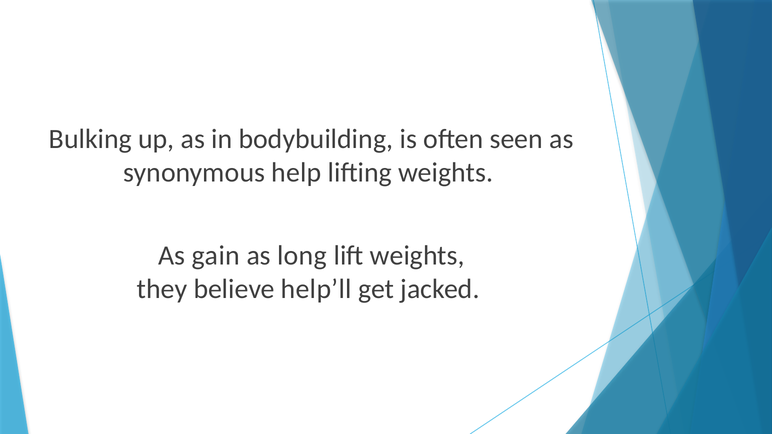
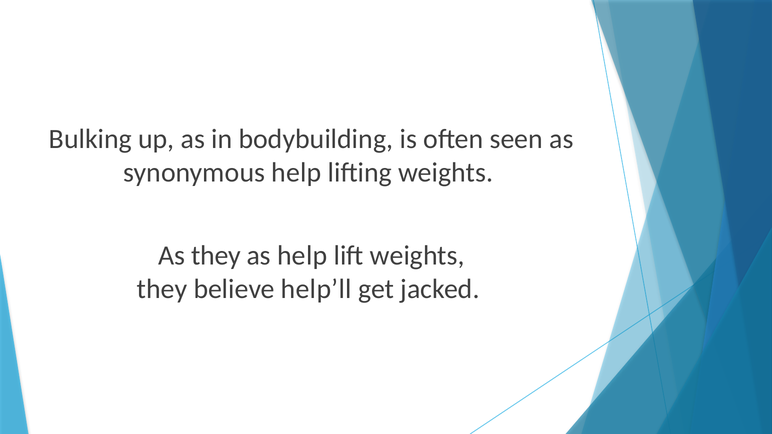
As gain: gain -> they
as long: long -> help
